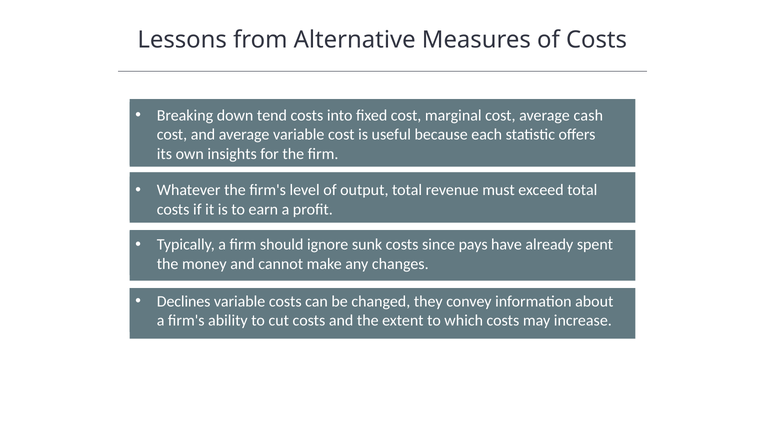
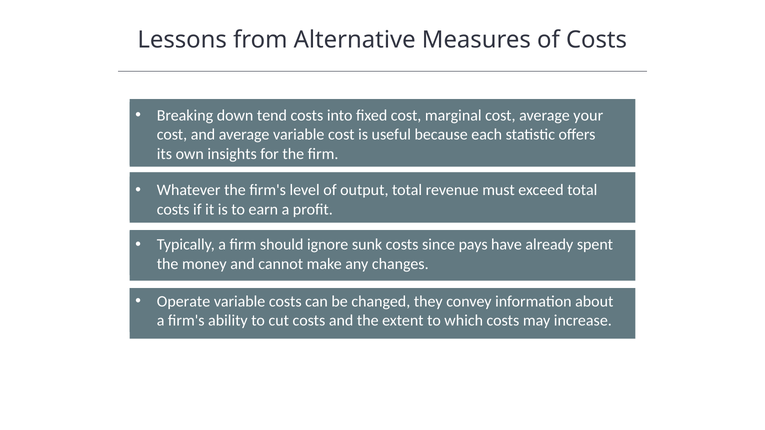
cash: cash -> your
Declines: Declines -> Operate
